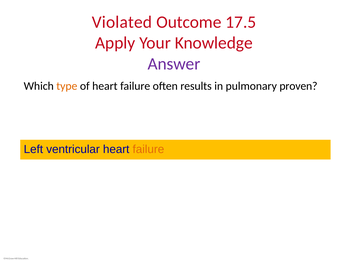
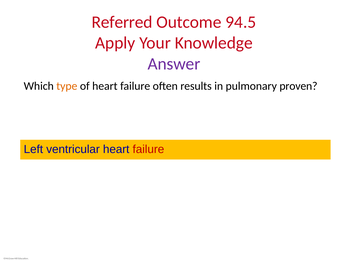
Violated: Violated -> Referred
17.5: 17.5 -> 94.5
failure at (148, 149) colour: orange -> red
